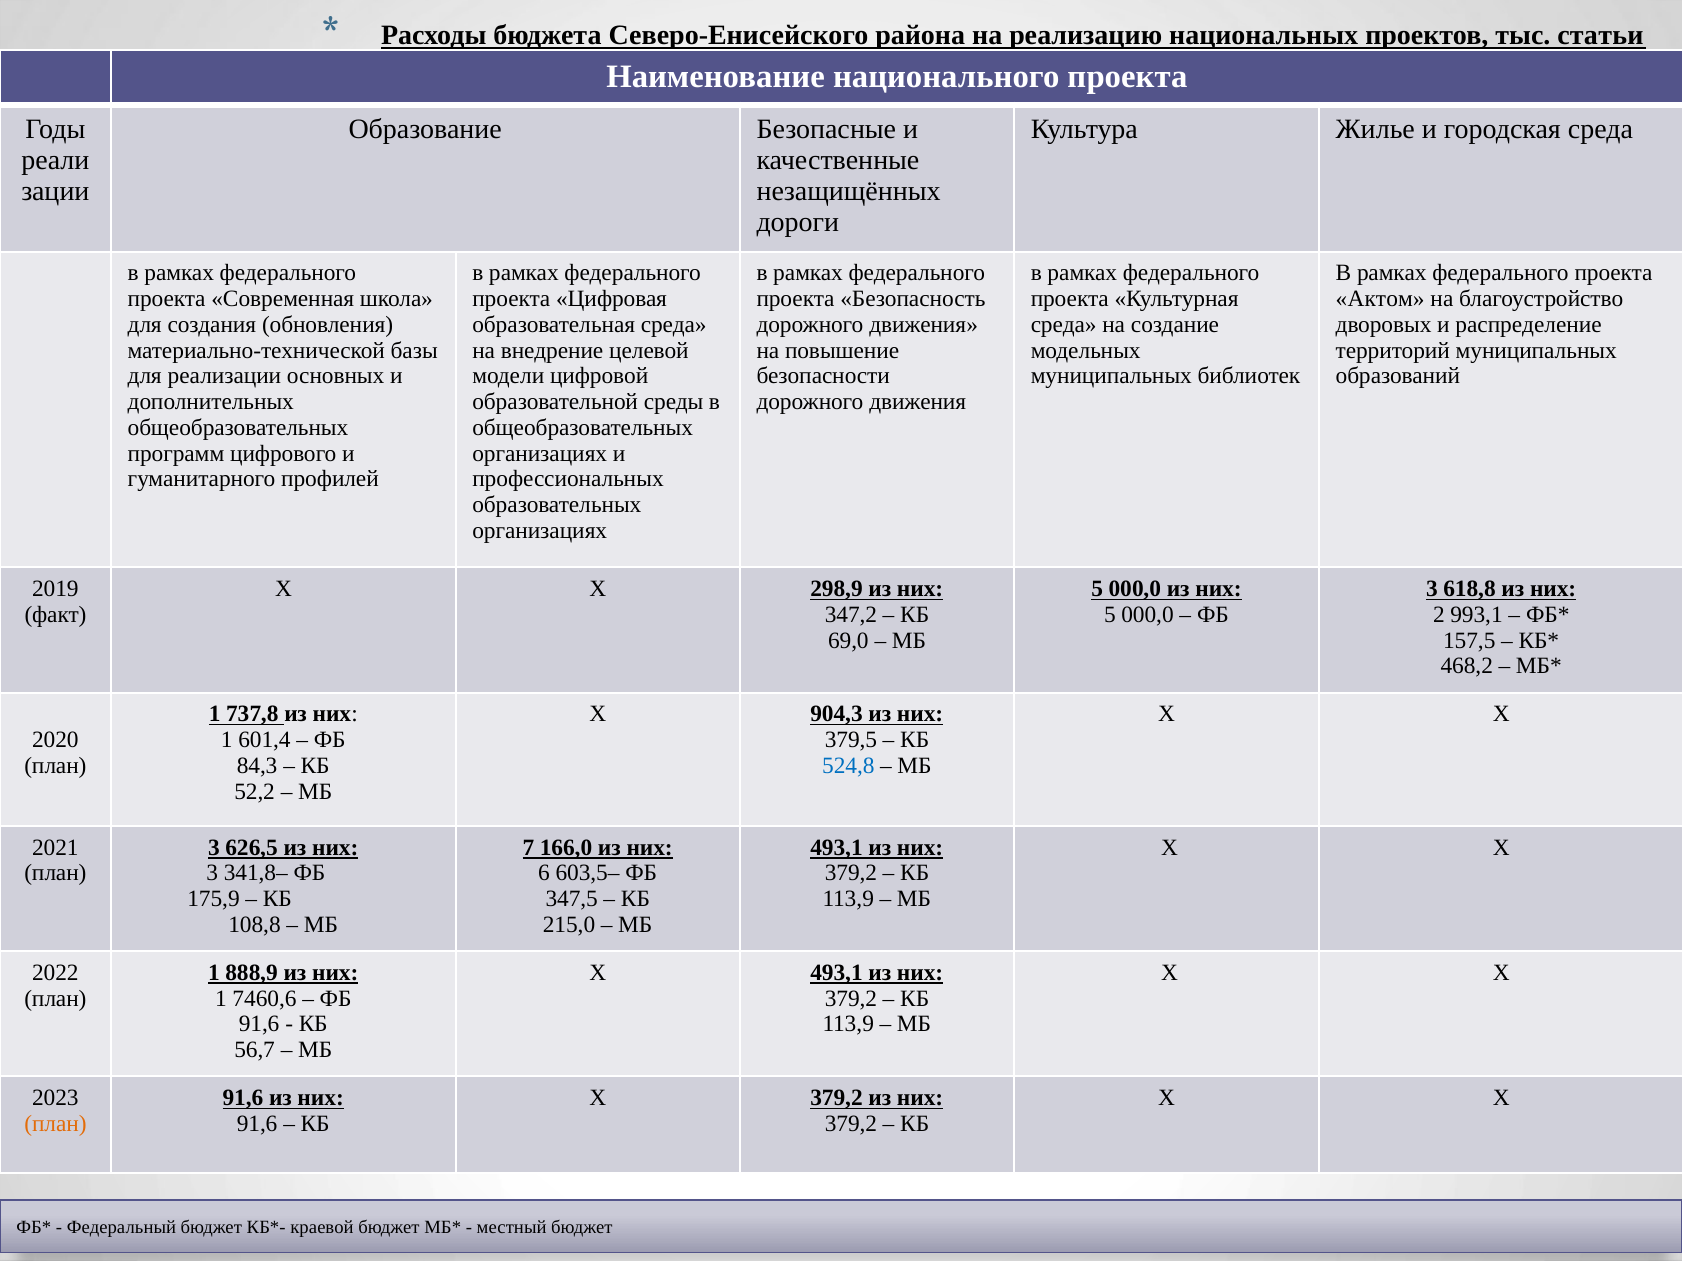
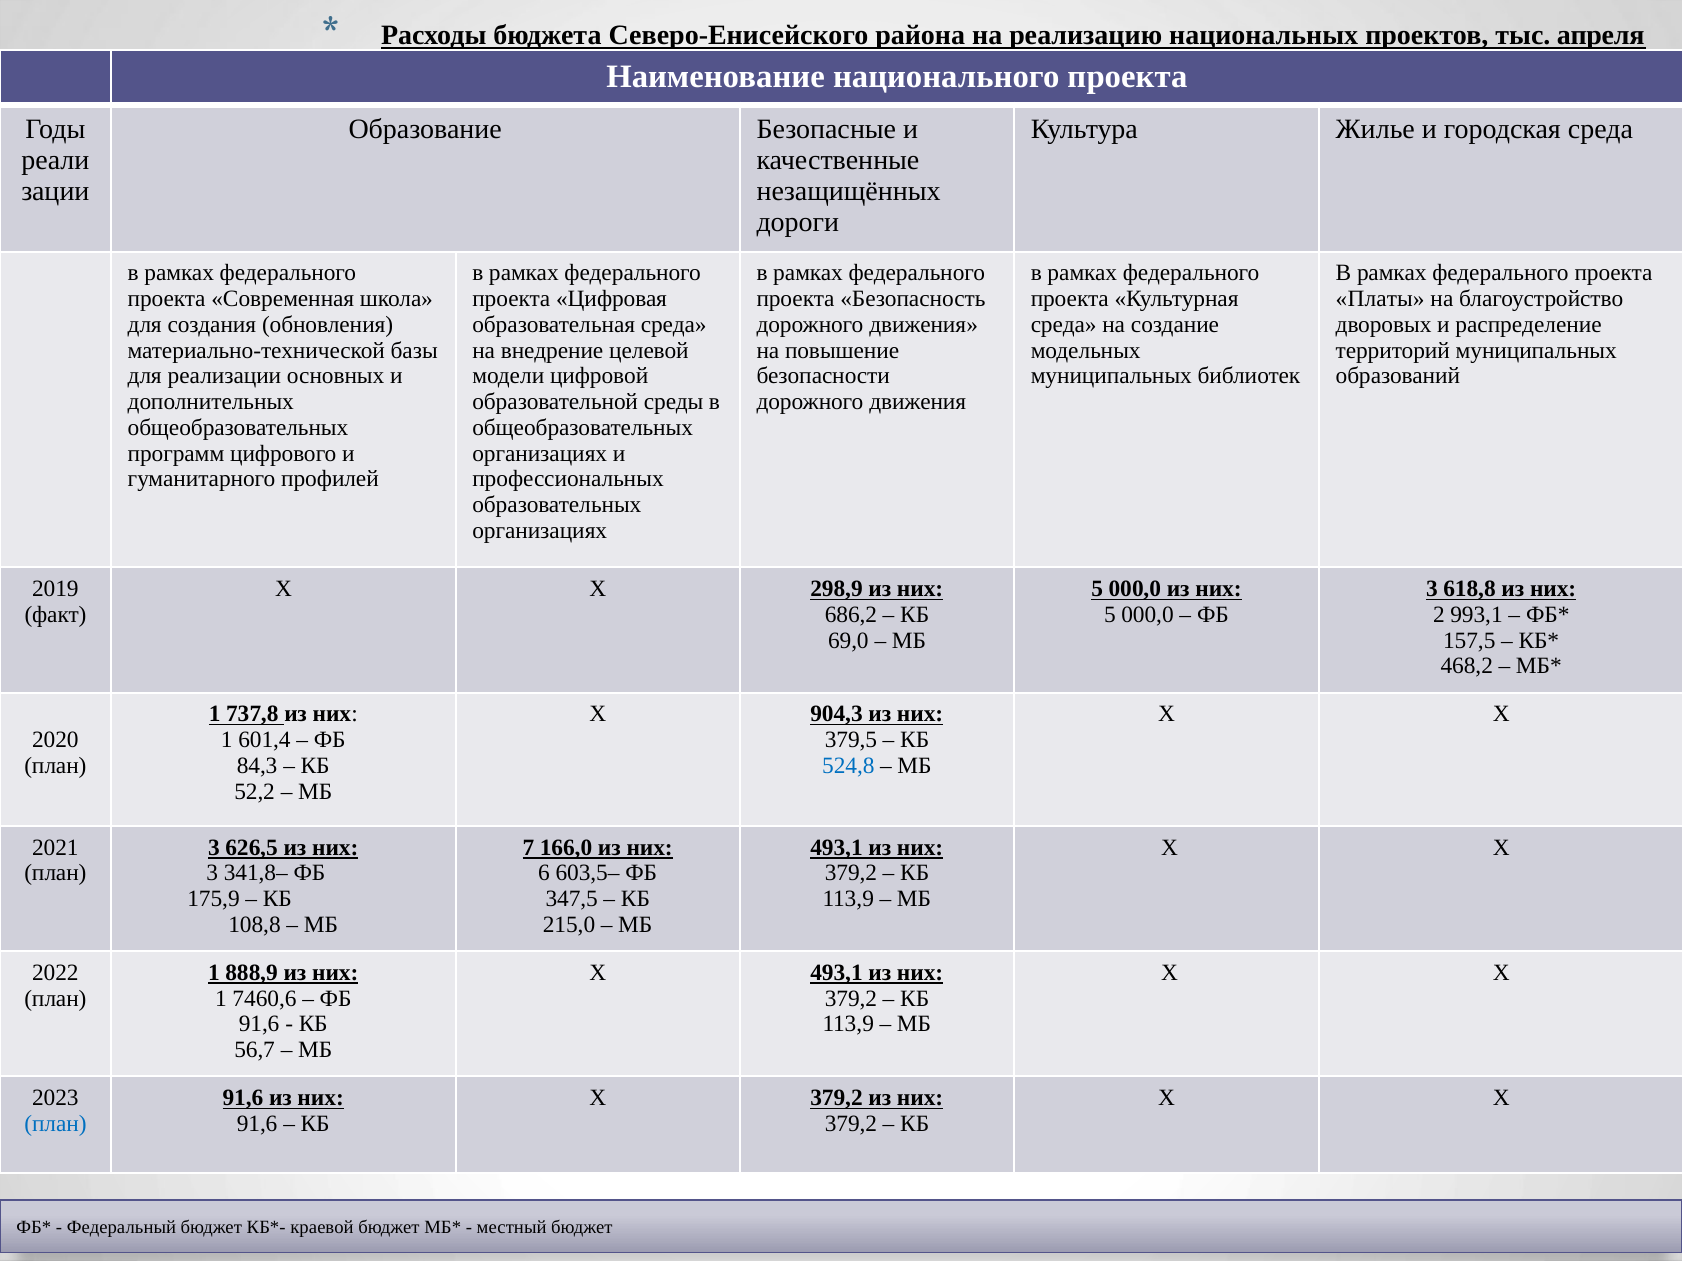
статьи: статьи -> апреля
Актом: Актом -> Платы
347,2: 347,2 -> 686,2
план at (55, 1124) colour: orange -> blue
